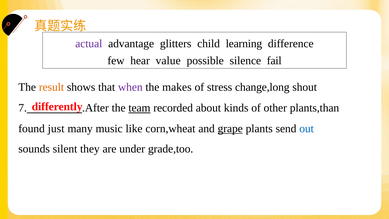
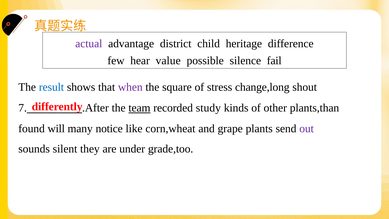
glitters: glitters -> district
learning: learning -> heritage
result colour: orange -> blue
makes: makes -> square
about: about -> study
just: just -> will
music: music -> notice
grape underline: present -> none
out colour: blue -> purple
